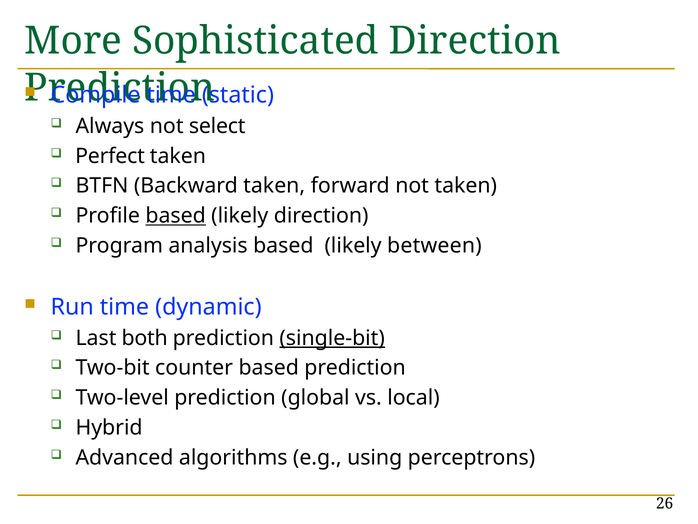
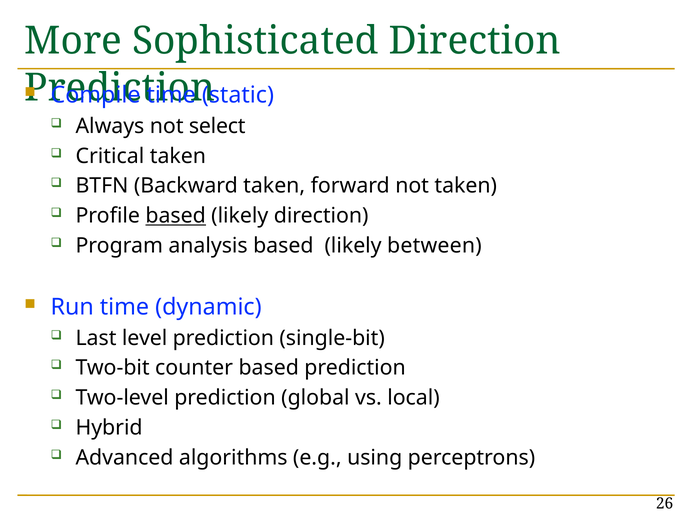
Perfect: Perfect -> Critical
both: both -> level
single-bit underline: present -> none
